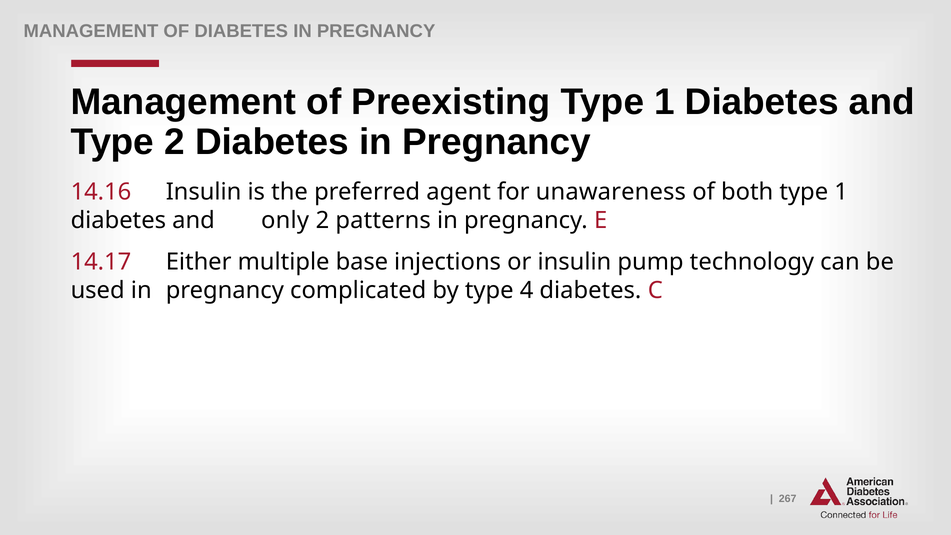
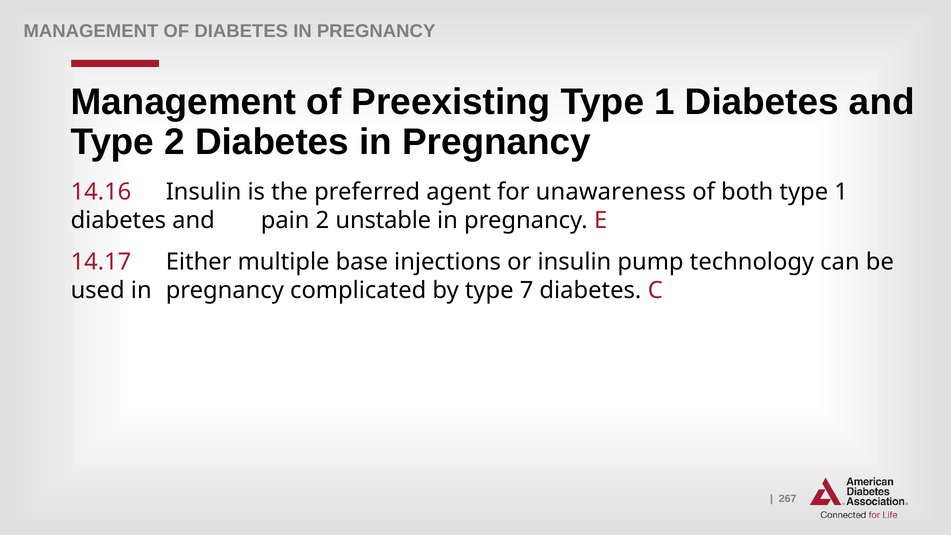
only: only -> pain
patterns: patterns -> unstable
4: 4 -> 7
